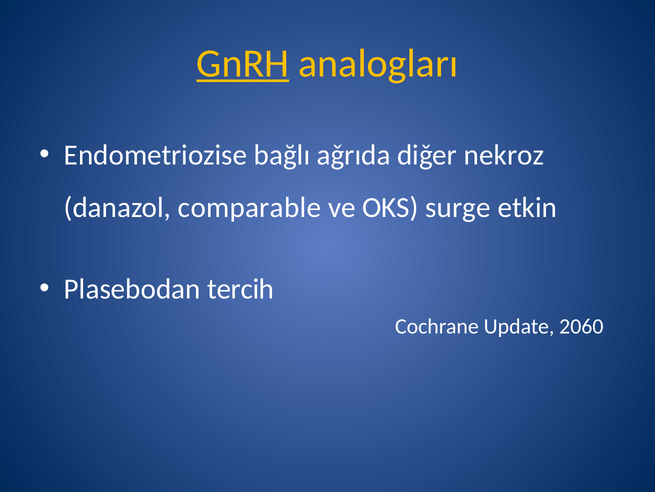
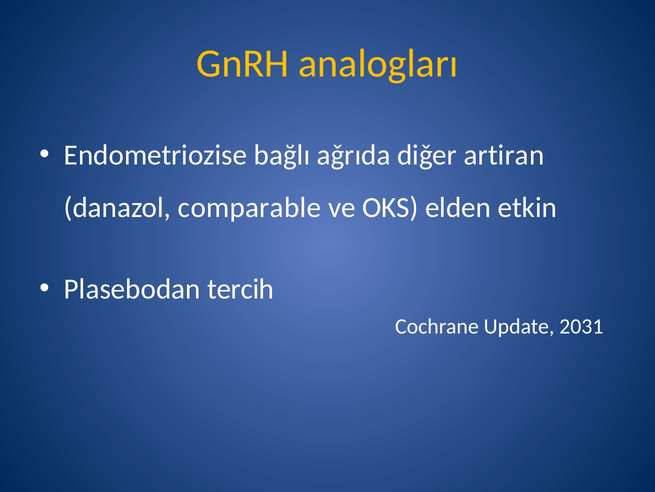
GnRH underline: present -> none
nekroz: nekroz -> artiran
surge: surge -> elden
2060: 2060 -> 2031
